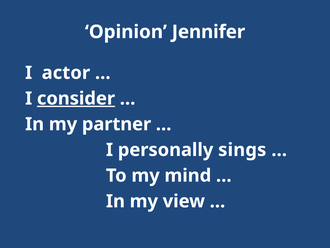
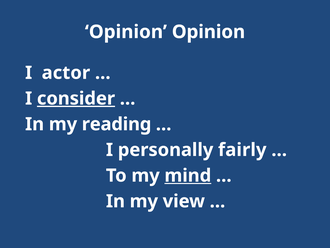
Opinion Jennifer: Jennifer -> Opinion
partner: partner -> reading
sings: sings -> fairly
mind underline: none -> present
